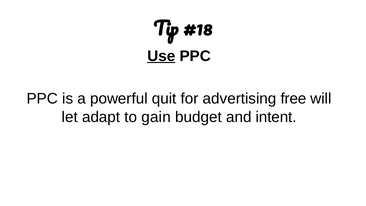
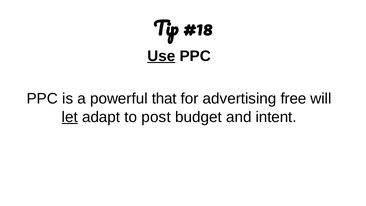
quit: quit -> that
let underline: none -> present
gain: gain -> post
